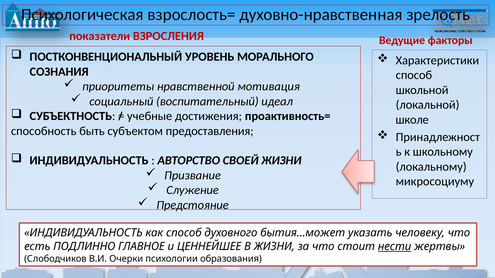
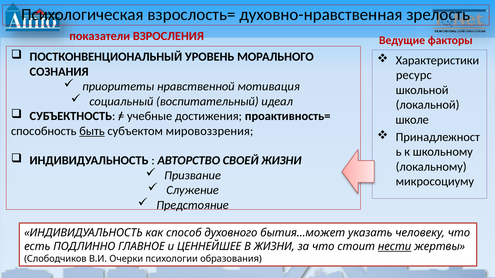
способ at (414, 75): способ -> ресурс
быть underline: none -> present
предоставления: предоставления -> мировоззрения
